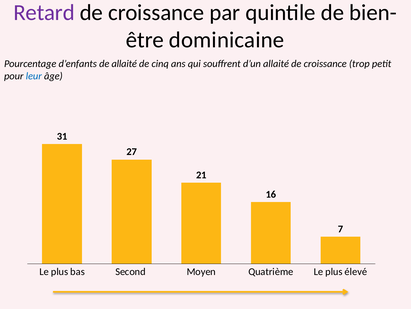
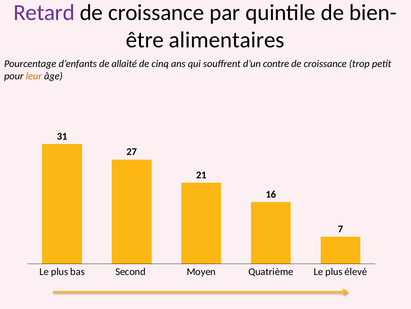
dominicaine: dominicaine -> alimentaires
d’un allaité: allaité -> contre
leur colour: blue -> orange
